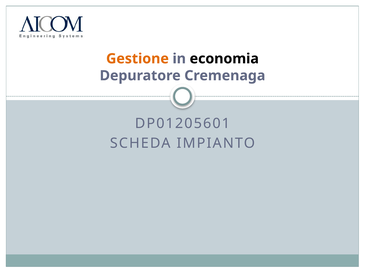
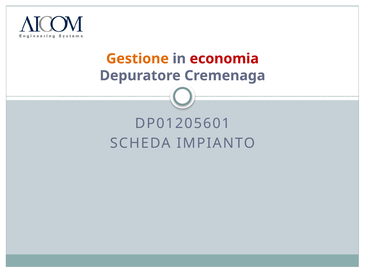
economia colour: black -> red
